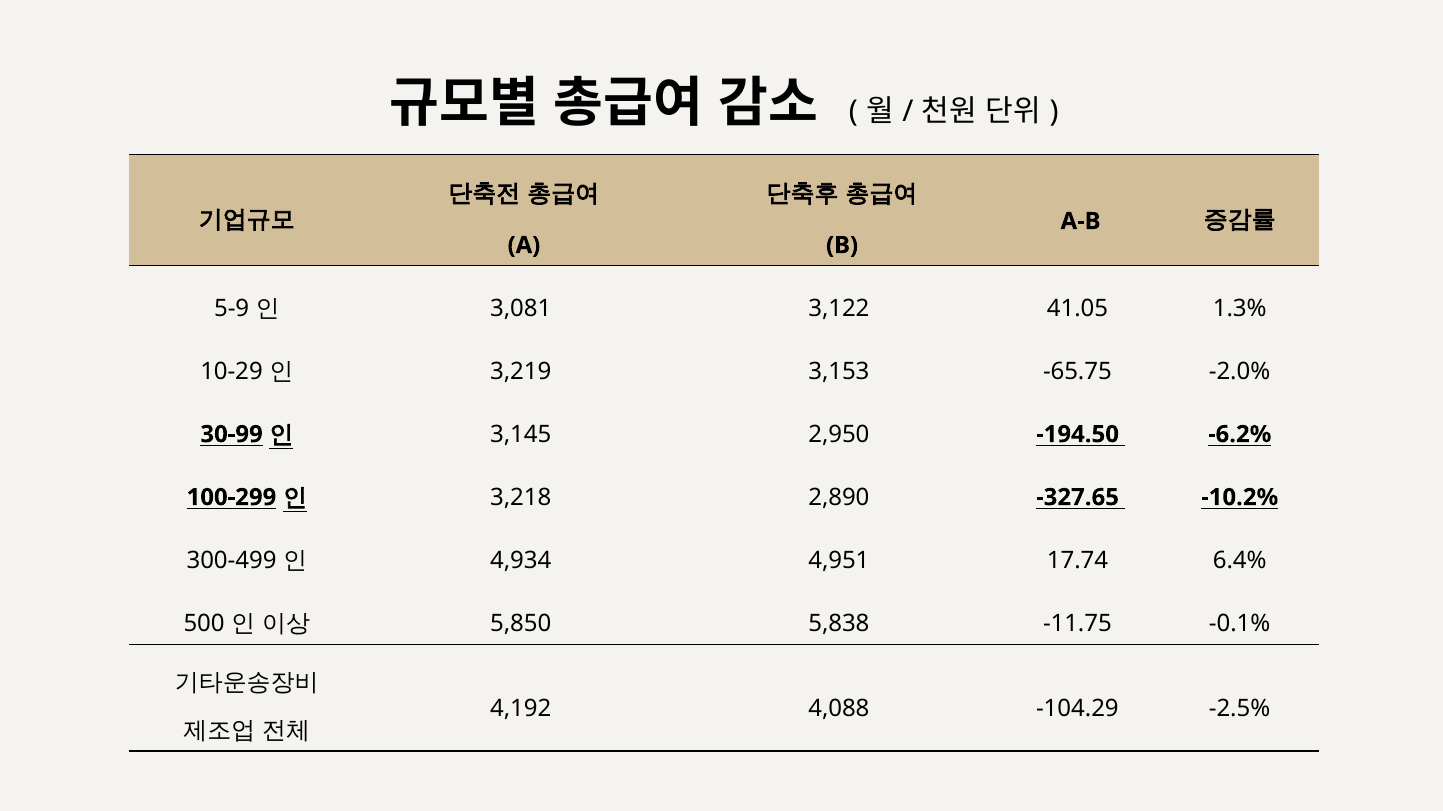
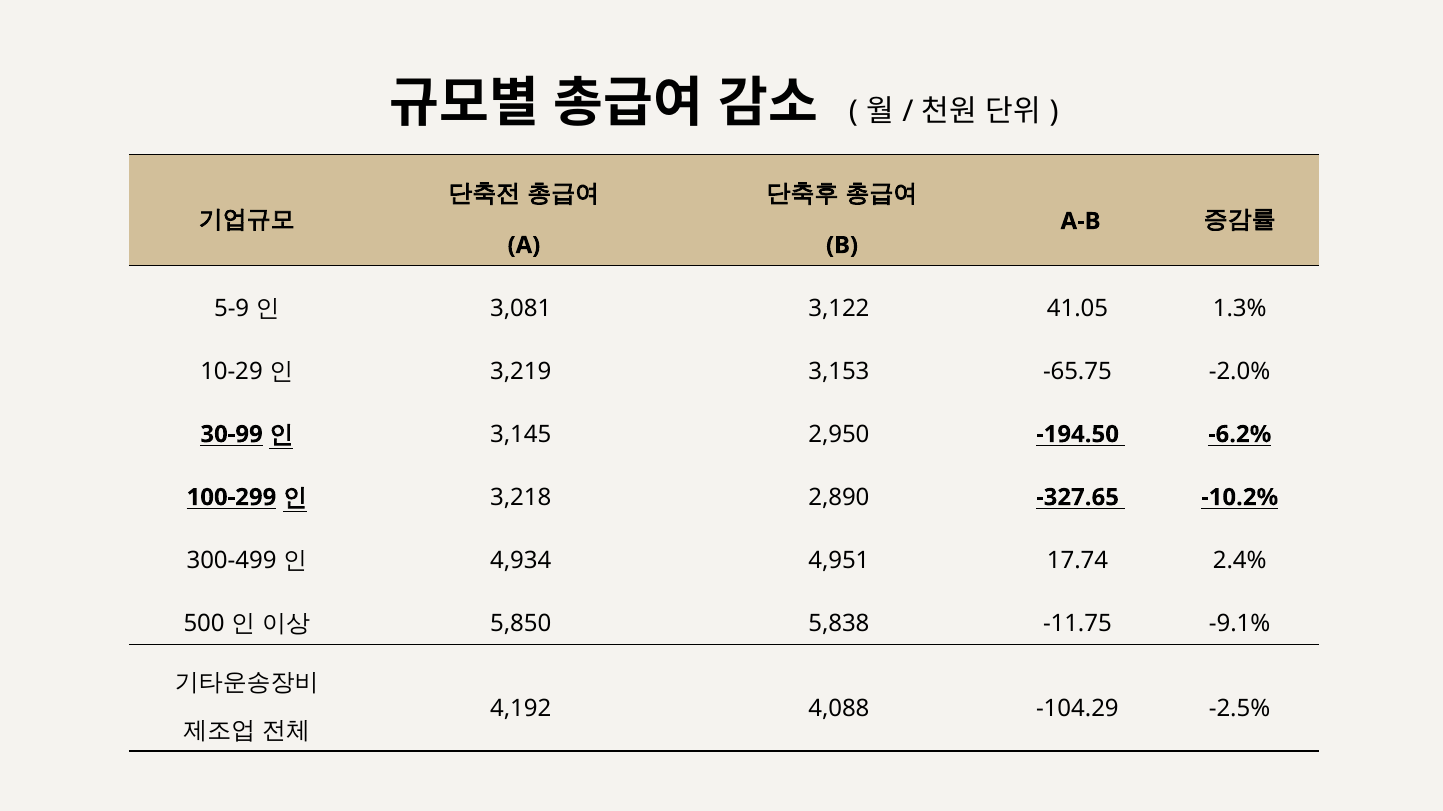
6.4%: 6.4% -> 2.4%
-0.1%: -0.1% -> -9.1%
